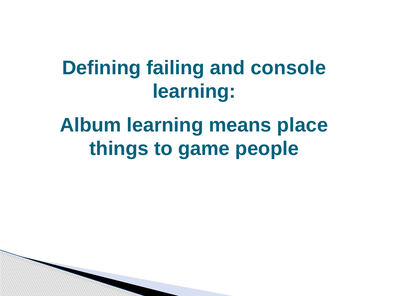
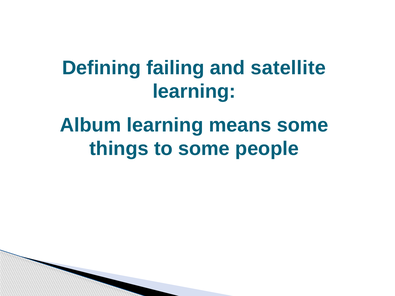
console: console -> satellite
means place: place -> some
to game: game -> some
